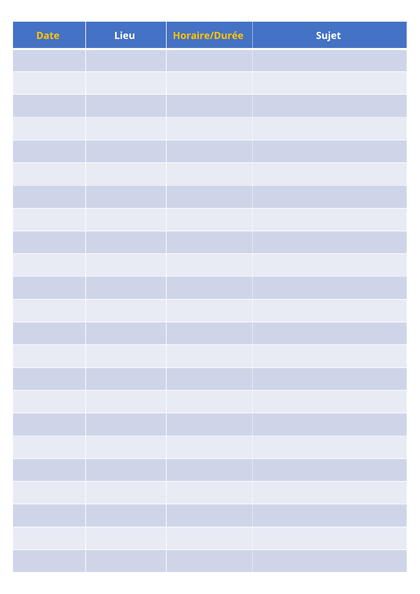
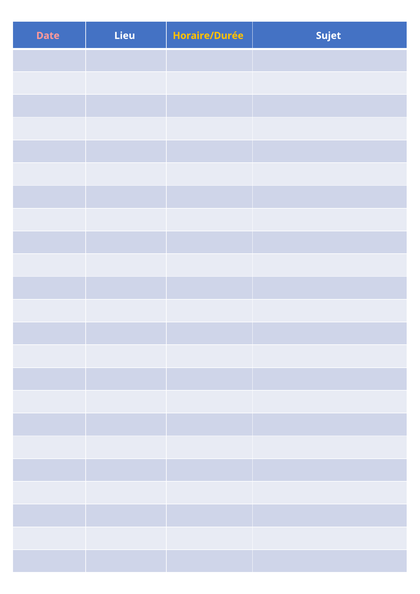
Date colour: yellow -> pink
